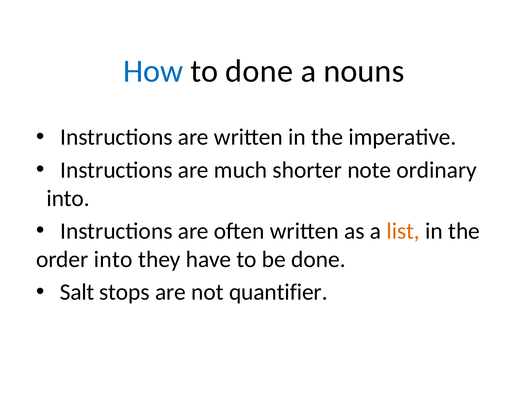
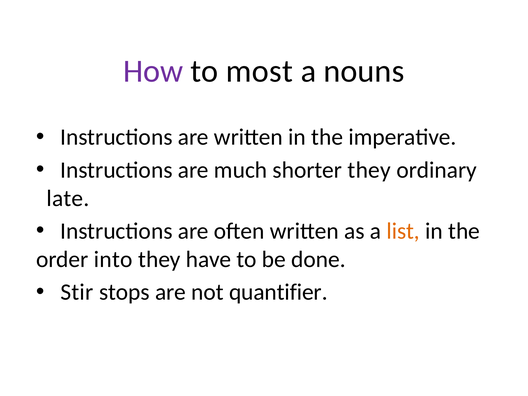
How colour: blue -> purple
to done: done -> most
shorter note: note -> they
into at (68, 198): into -> late
Salt: Salt -> Stir
